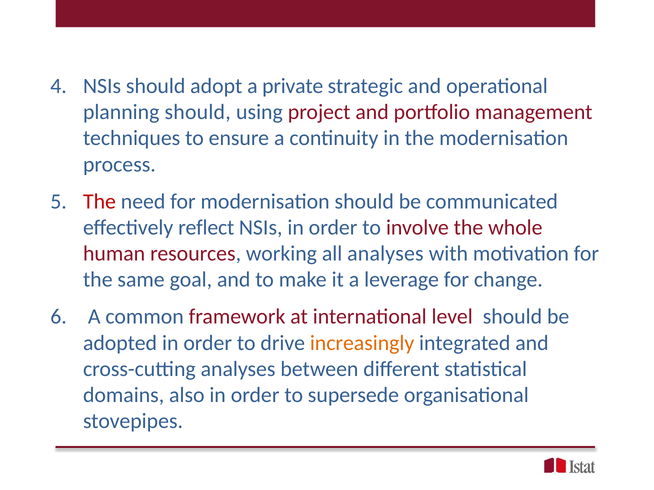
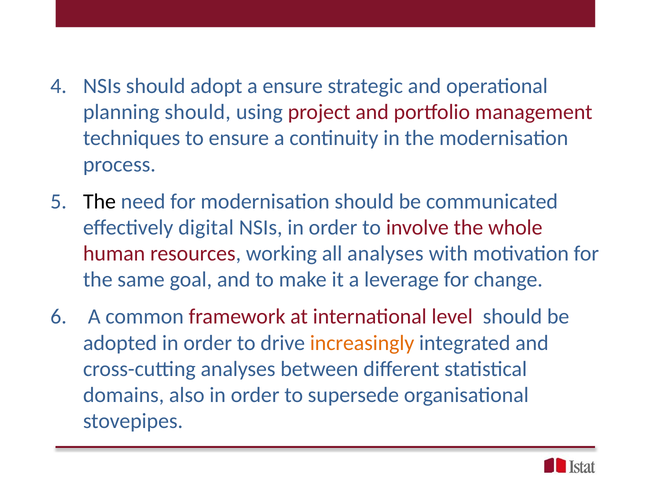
a private: private -> ensure
The at (99, 202) colour: red -> black
reflect: reflect -> digital
